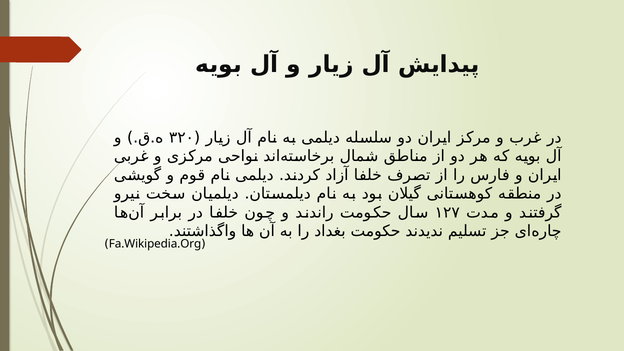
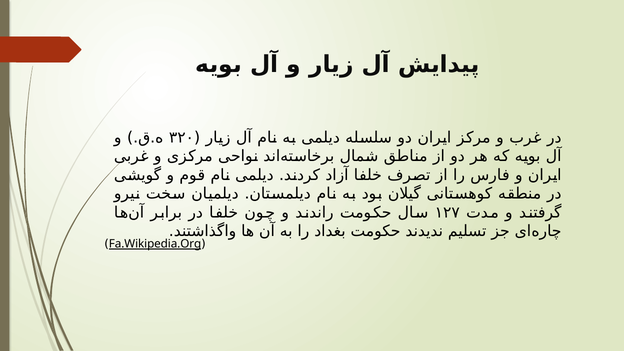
Fa.Wikipedia.Org underline: none -> present
